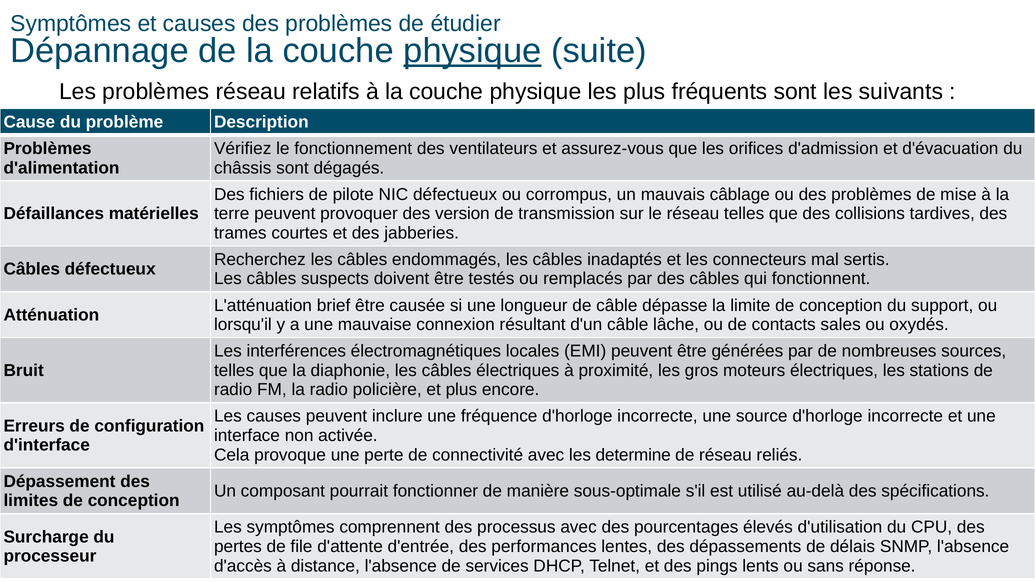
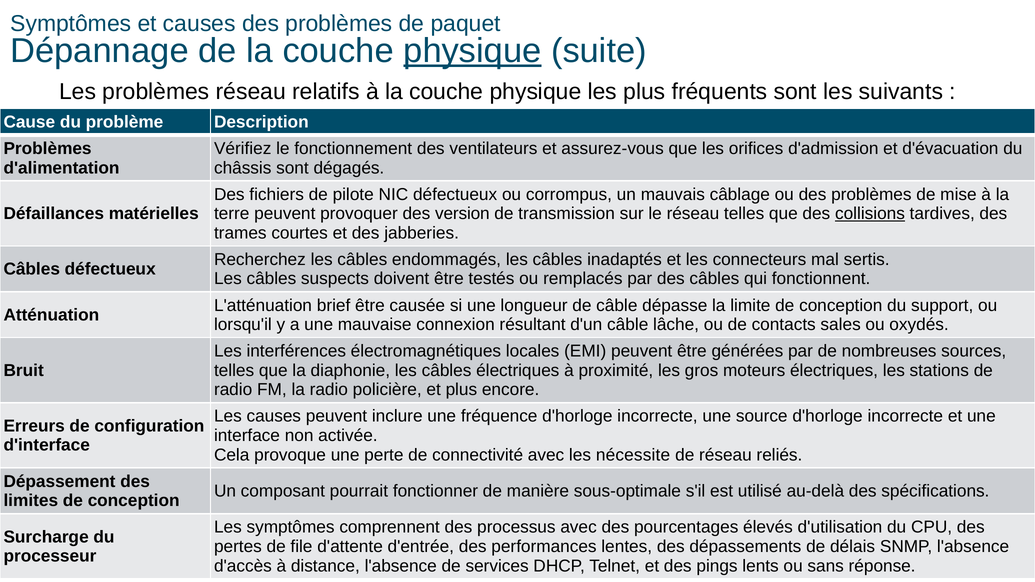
étudier: étudier -> paquet
collisions underline: none -> present
determine: determine -> nécessite
